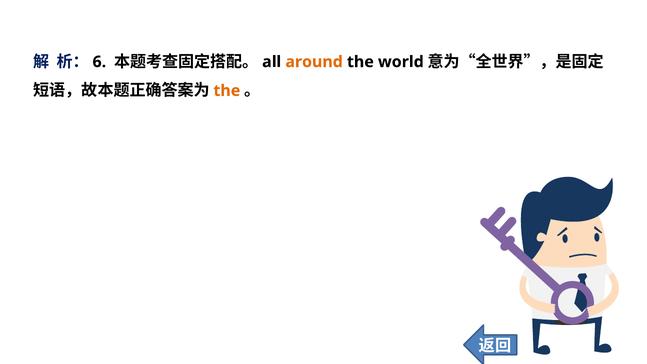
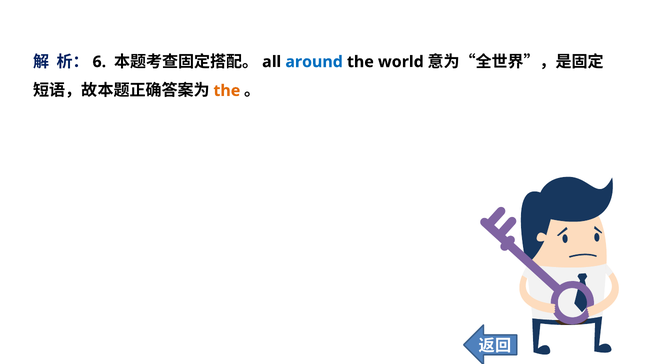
around colour: orange -> blue
